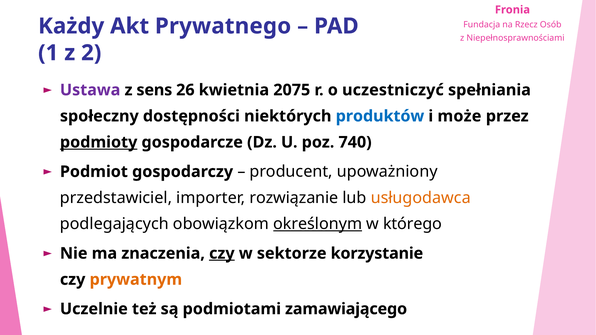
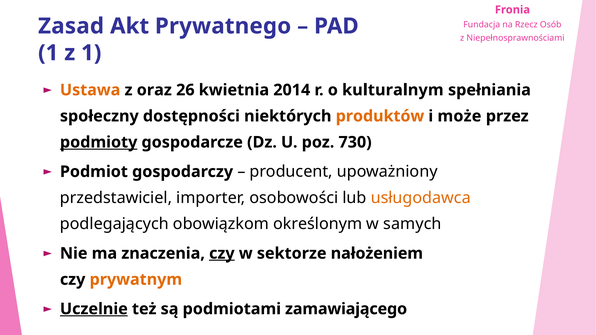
Każdy: Każdy -> Zasad
z 2: 2 -> 1
Ustawa colour: purple -> orange
sens: sens -> oraz
2075: 2075 -> 2014
uczestniczyć: uczestniczyć -> kulturalnym
produktów colour: blue -> orange
740: 740 -> 730
rozwiązanie: rozwiązanie -> osobowości
określonym underline: present -> none
którego: którego -> samych
korzystanie: korzystanie -> nałożeniem
Uczelnie underline: none -> present
